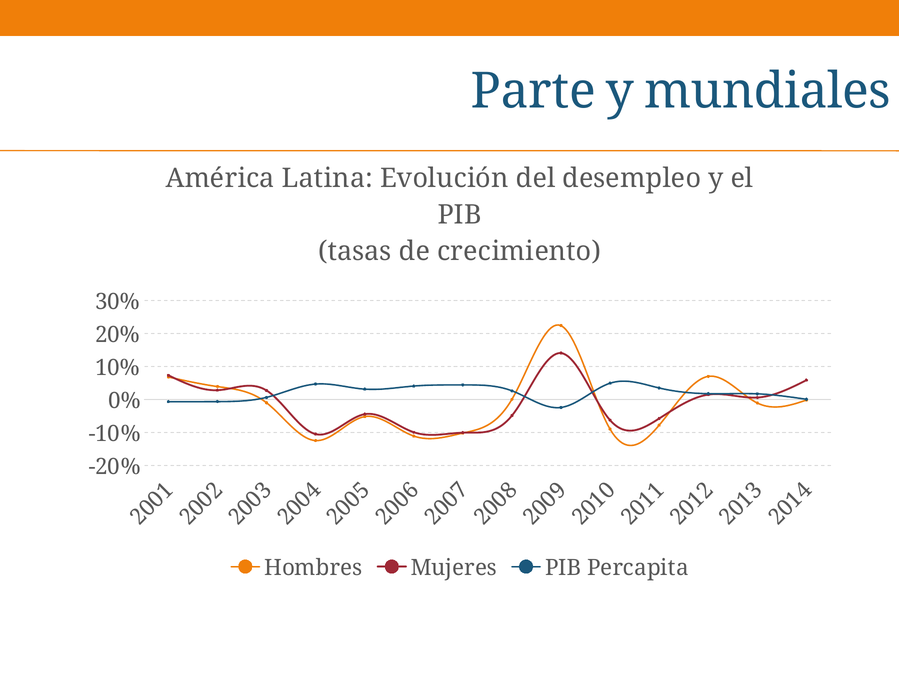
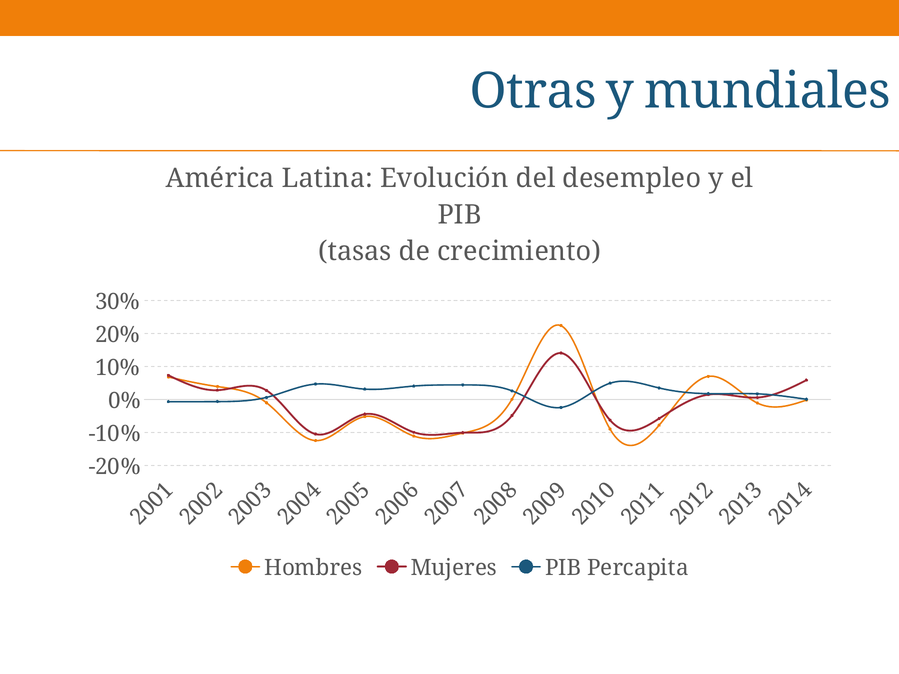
Parte: Parte -> Otras
